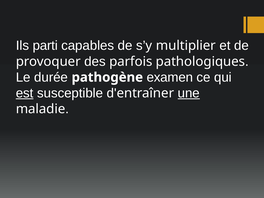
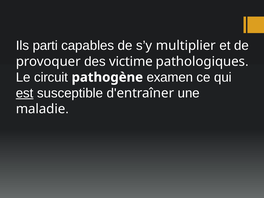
parfois: parfois -> victime
durée: durée -> circuit
une underline: present -> none
